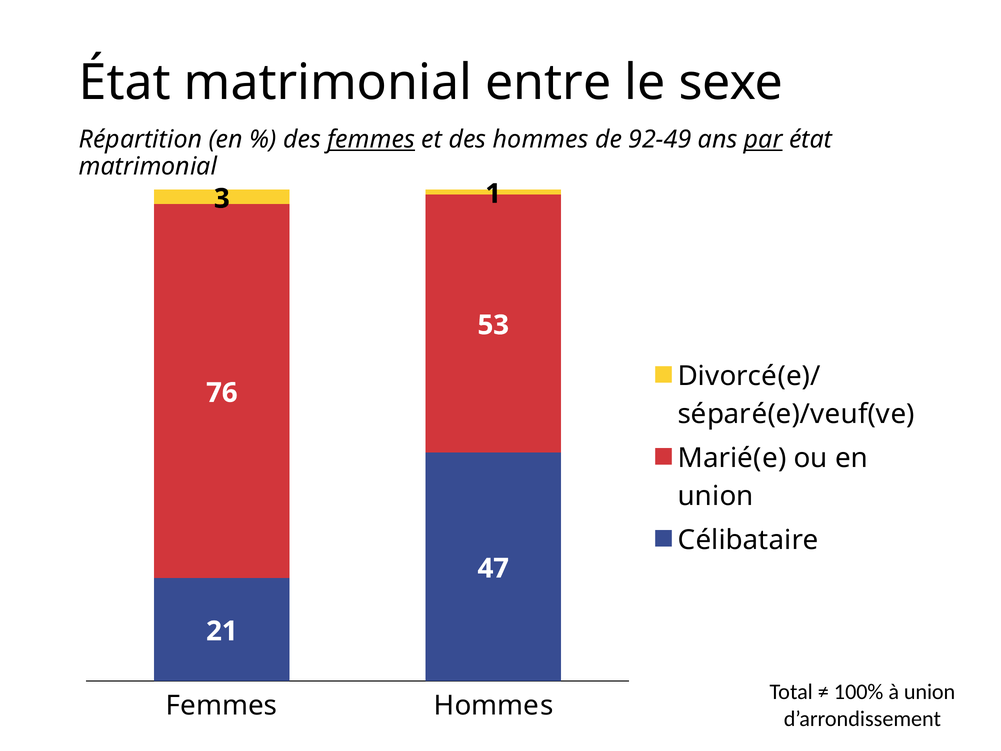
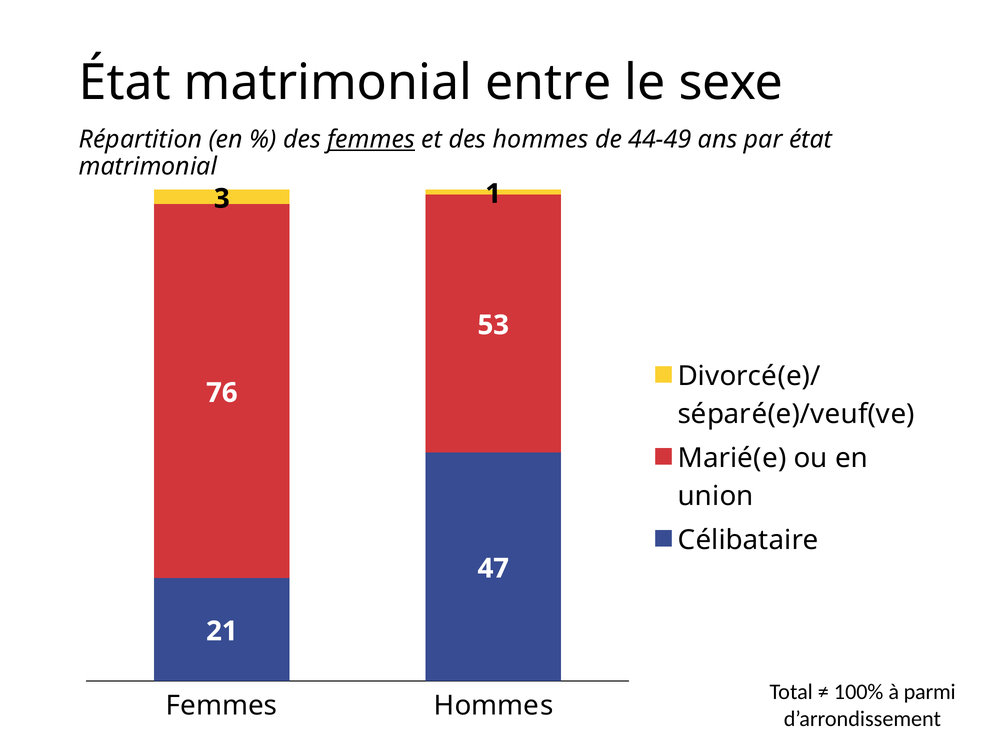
92-49: 92-49 -> 44-49
par underline: present -> none
à union: union -> parmi
